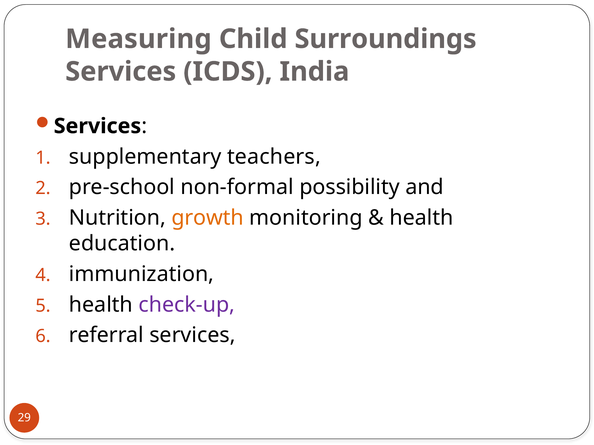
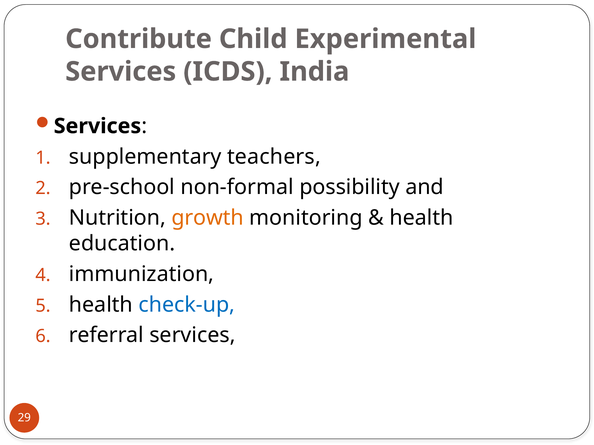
Measuring: Measuring -> Contribute
Surroundings: Surroundings -> Experimental
check-up colour: purple -> blue
